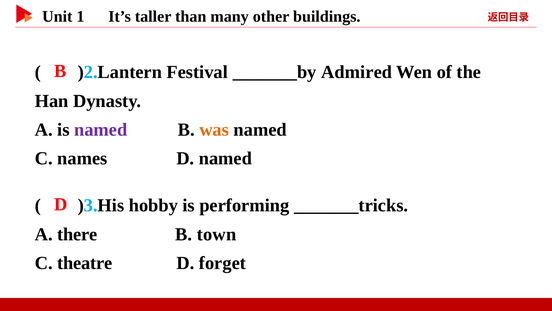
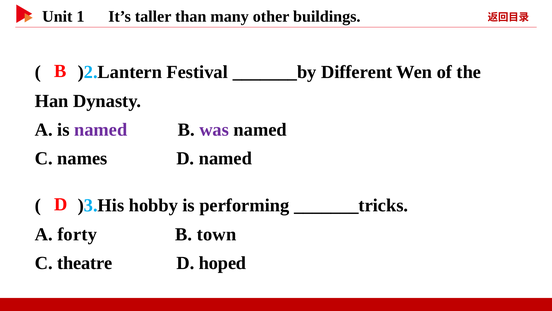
Admired: Admired -> Different
was colour: orange -> purple
there: there -> forty
forget: forget -> hoped
